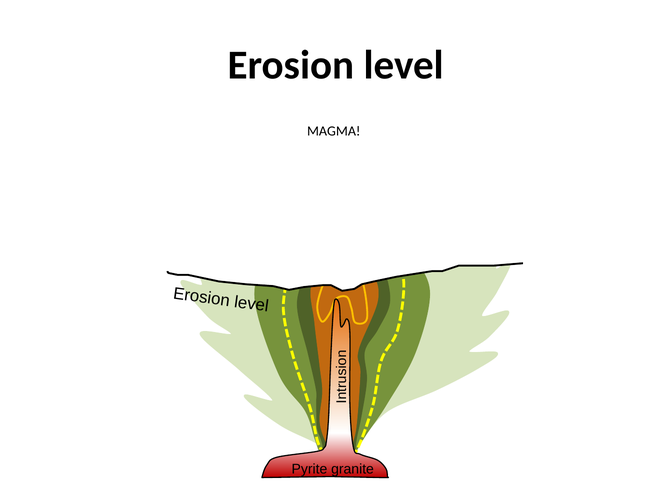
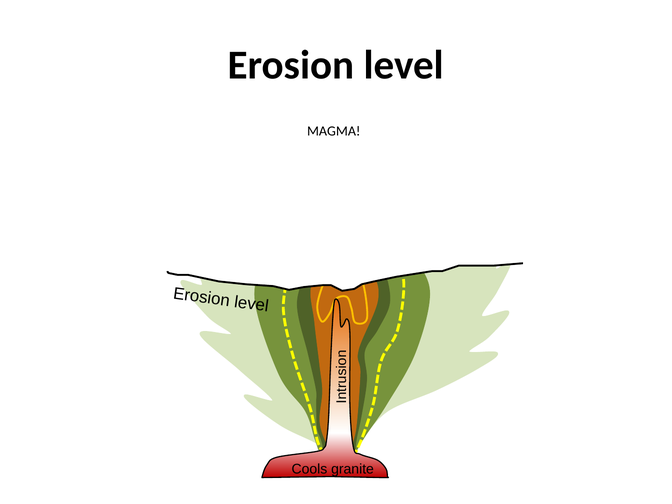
Pyrite: Pyrite -> Cools
